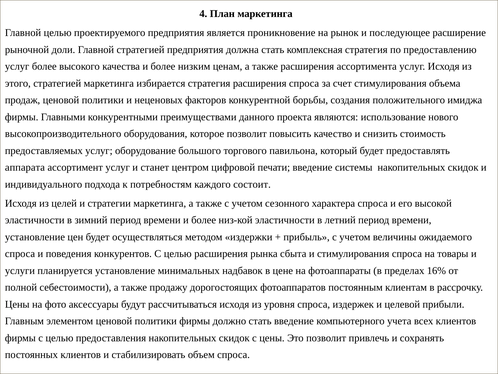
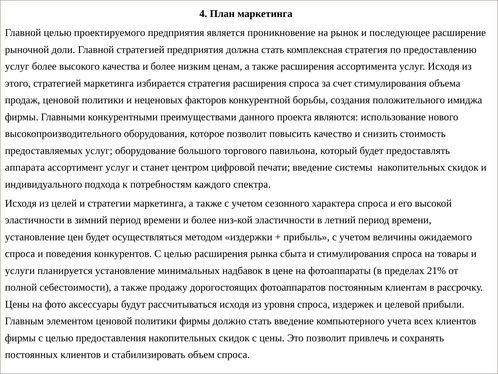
состоит: состоит -> спектра
16%: 16% -> 21%
